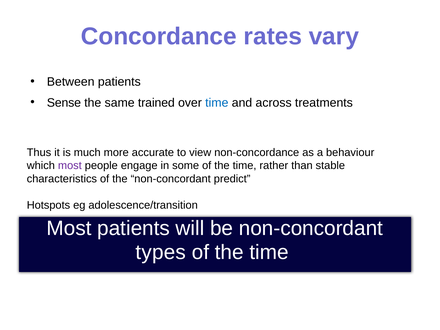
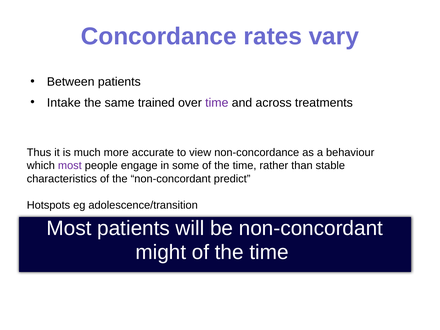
Sense: Sense -> Intake
time at (217, 103) colour: blue -> purple
types: types -> might
